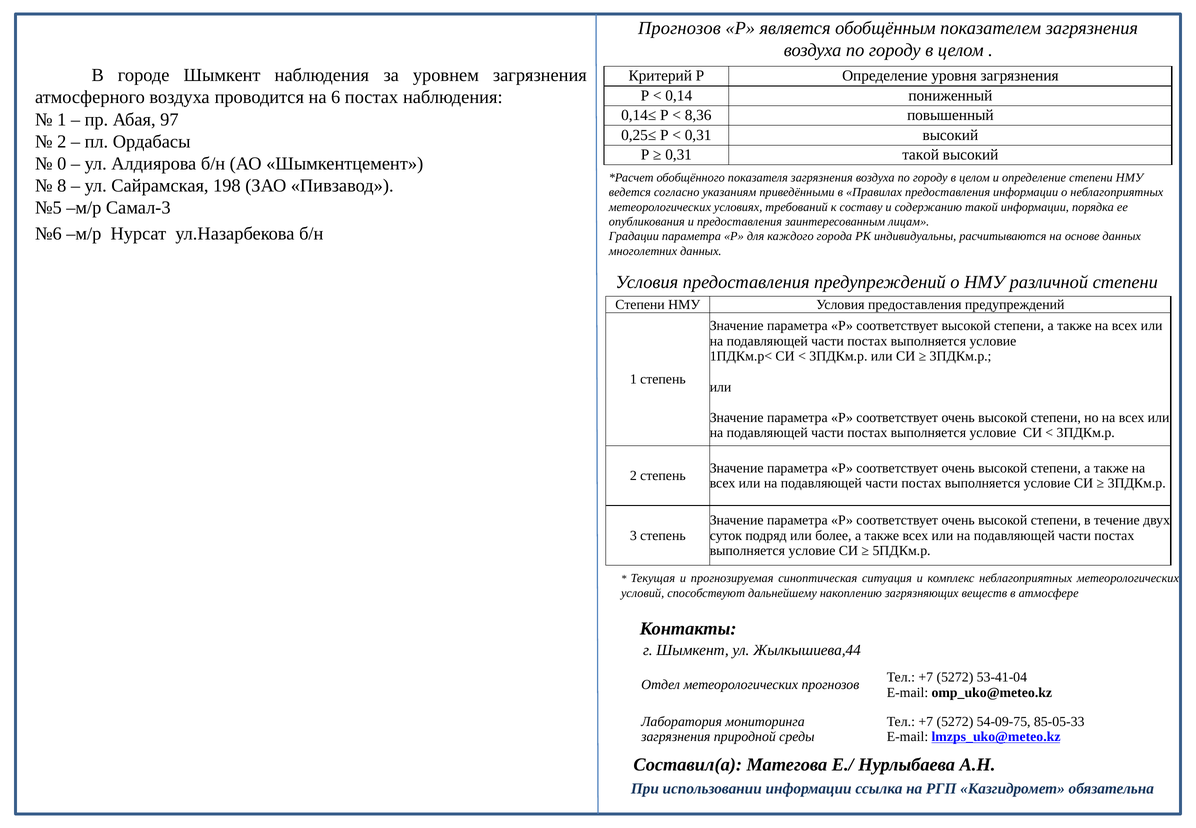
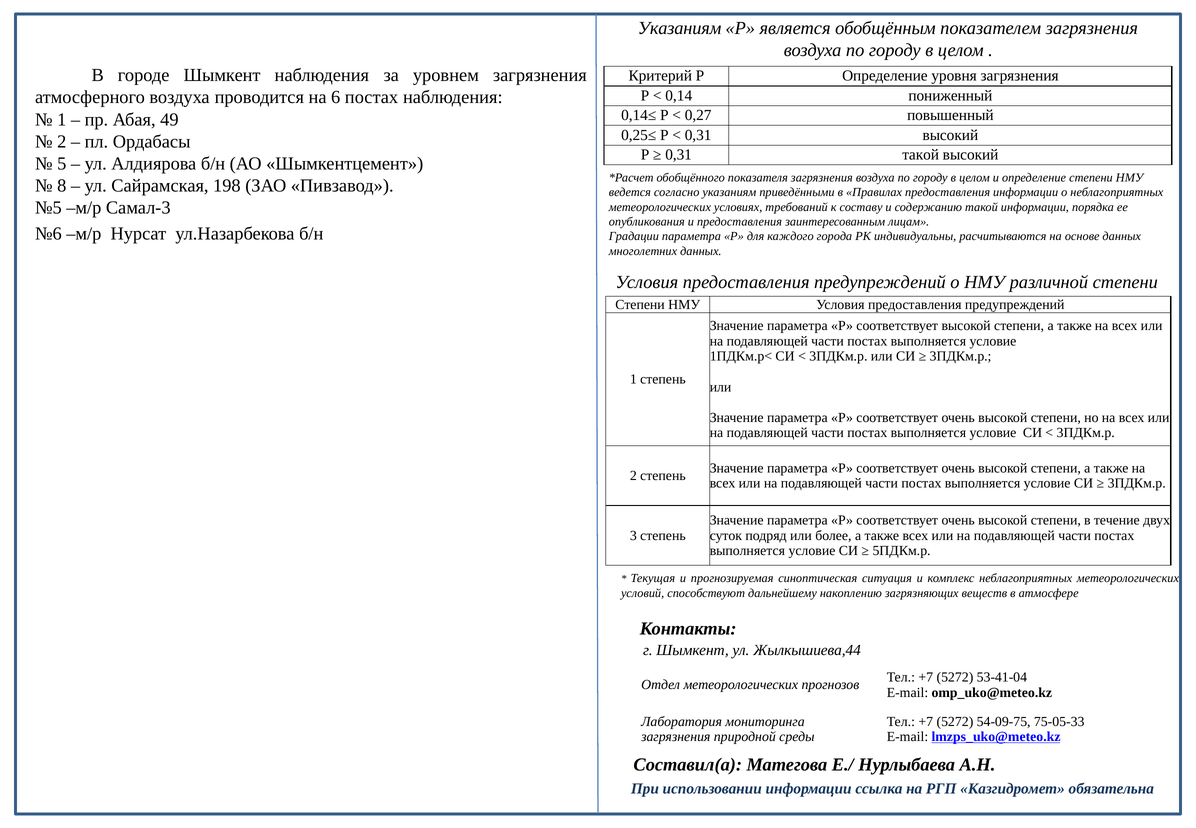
Прогнозов at (679, 28): Прогнозов -> Указаниям
8,36: 8,36 -> 0,27
97: 97 -> 49
0: 0 -> 5
85-05-33: 85-05-33 -> 75-05-33
